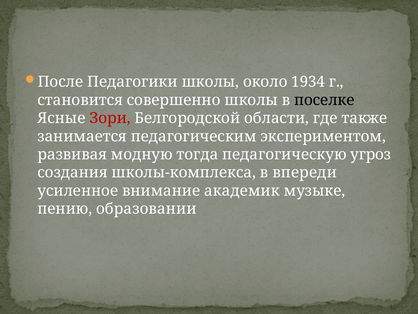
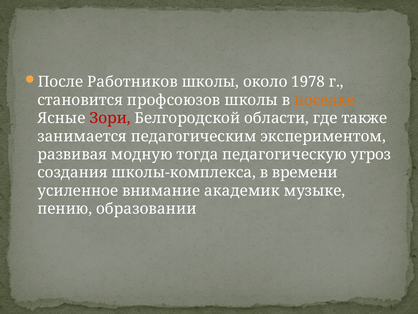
Педагогики: Педагогики -> Работников
1934: 1934 -> 1978
совершенно: совершенно -> профсоюзов
поселке colour: black -> orange
впереди: впереди -> времени
